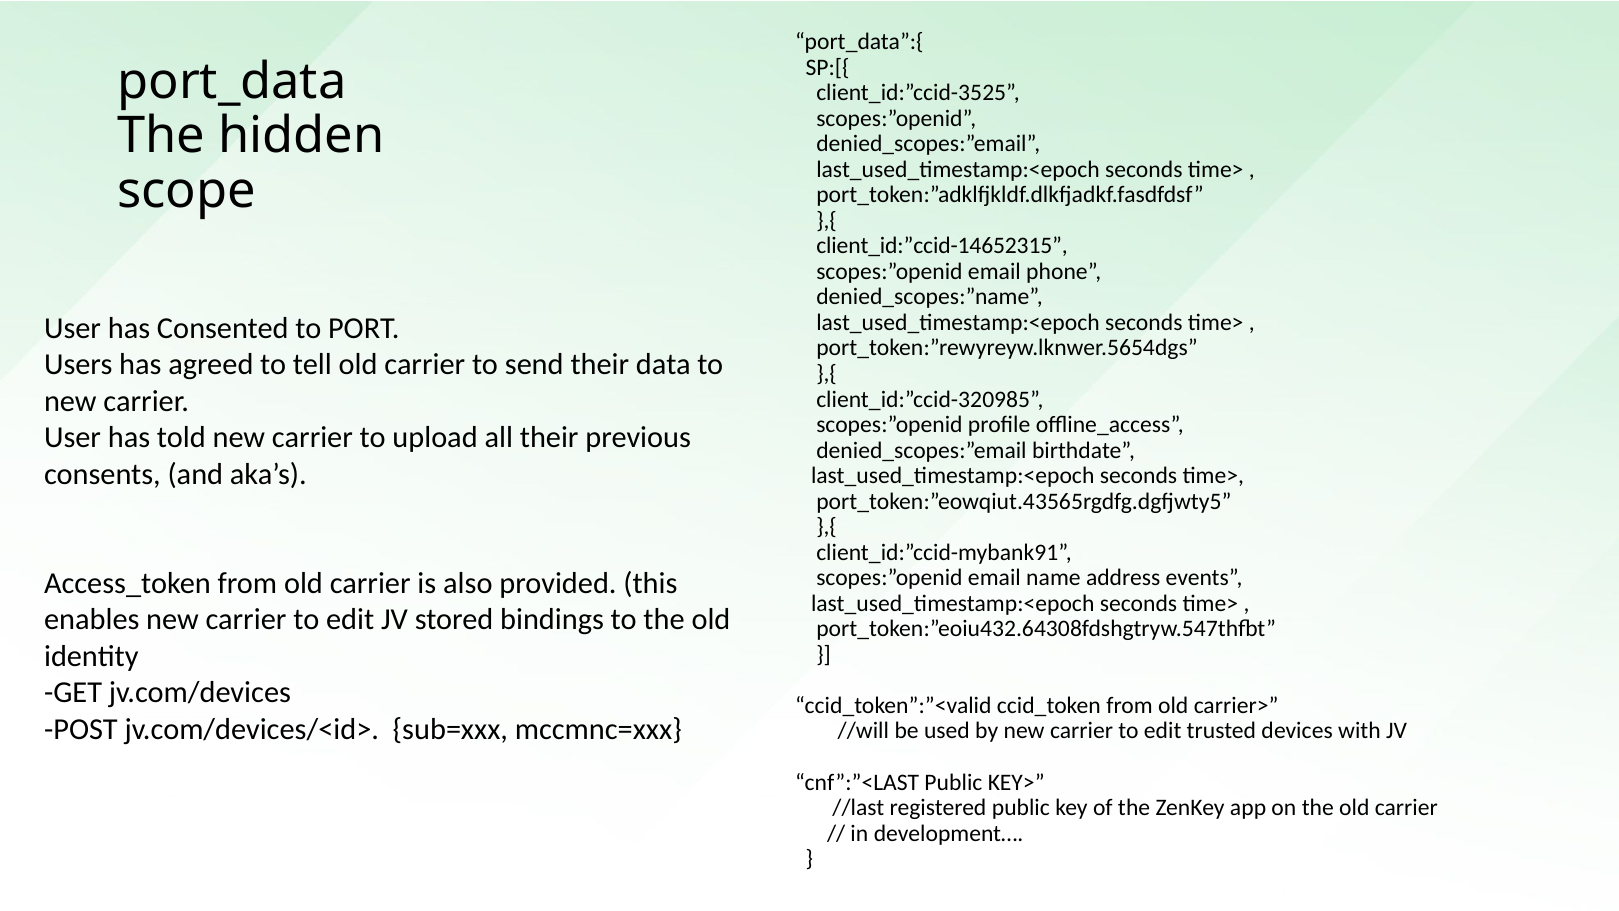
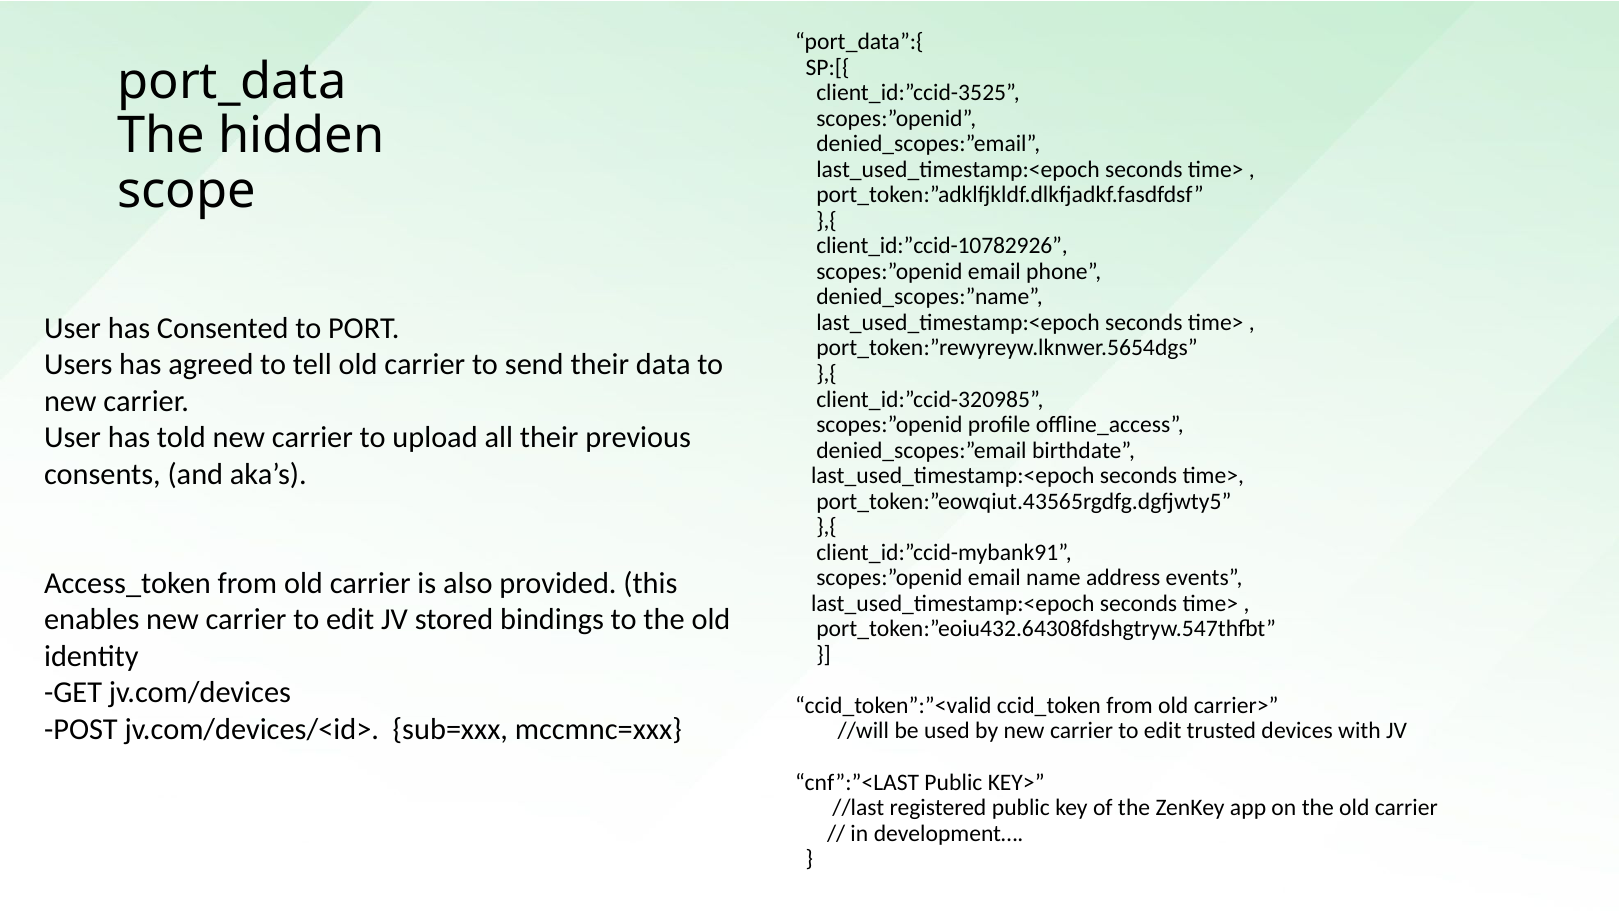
client_id:”ccid-14652315: client_id:”ccid-14652315 -> client_id:”ccid-10782926
